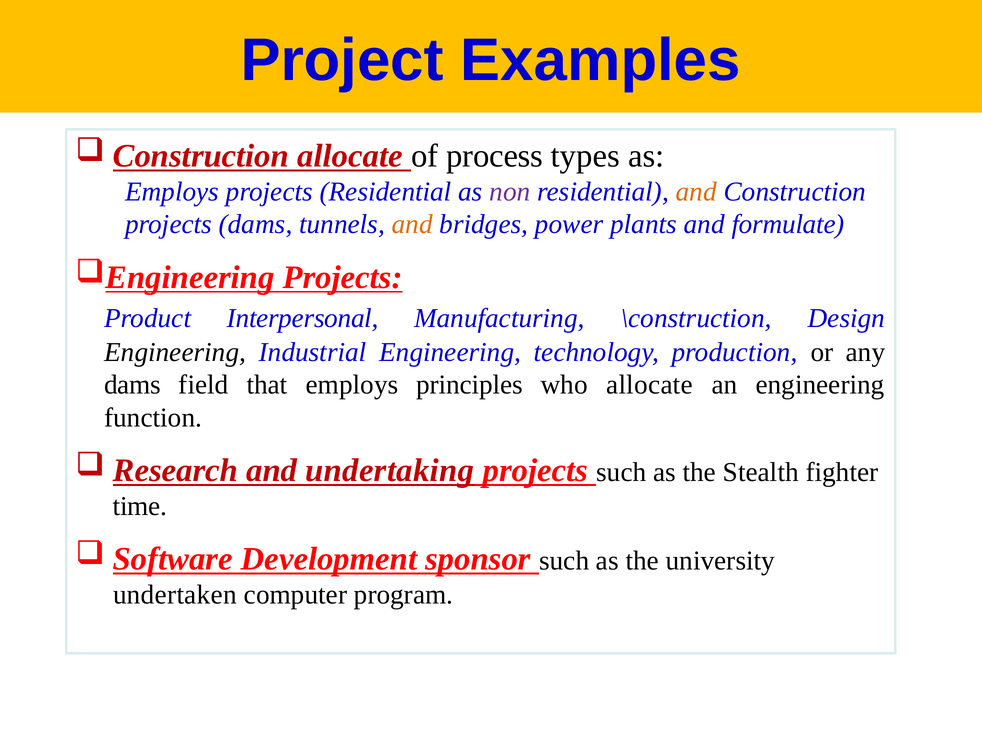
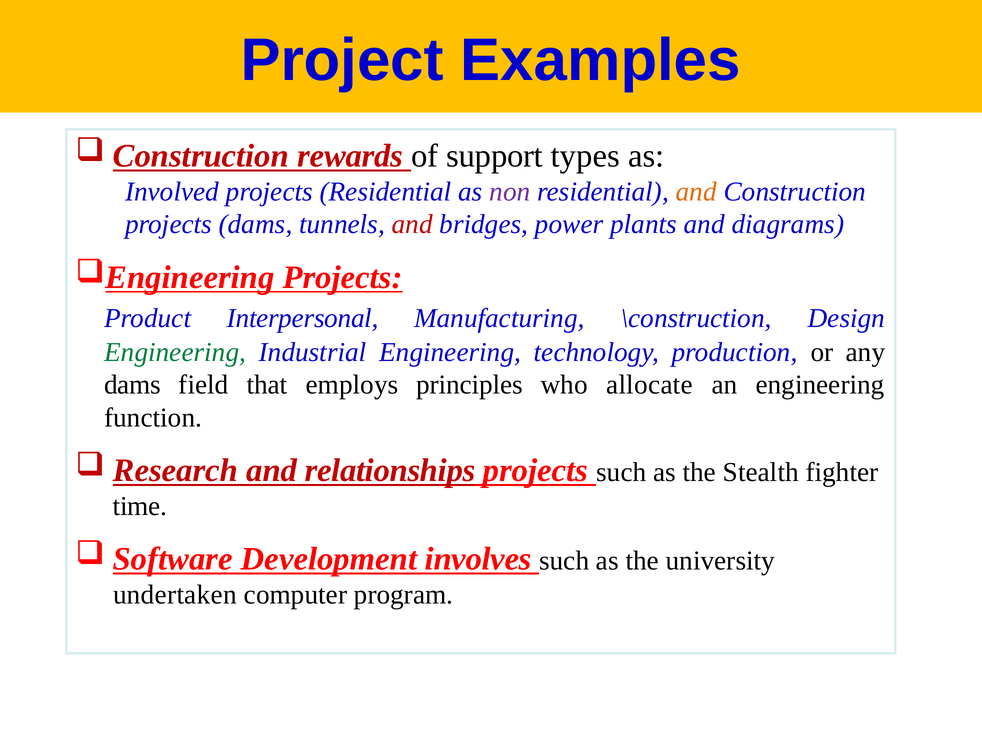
allocate at (350, 156): allocate -> rewards
process: process -> support
Employs at (172, 192): Employs -> Involved
and at (412, 224) colour: orange -> red
formulate: formulate -> diagrams
Engineering at (175, 352) colour: black -> green
undertaking: undertaking -> relationships
sponsor: sponsor -> involves
